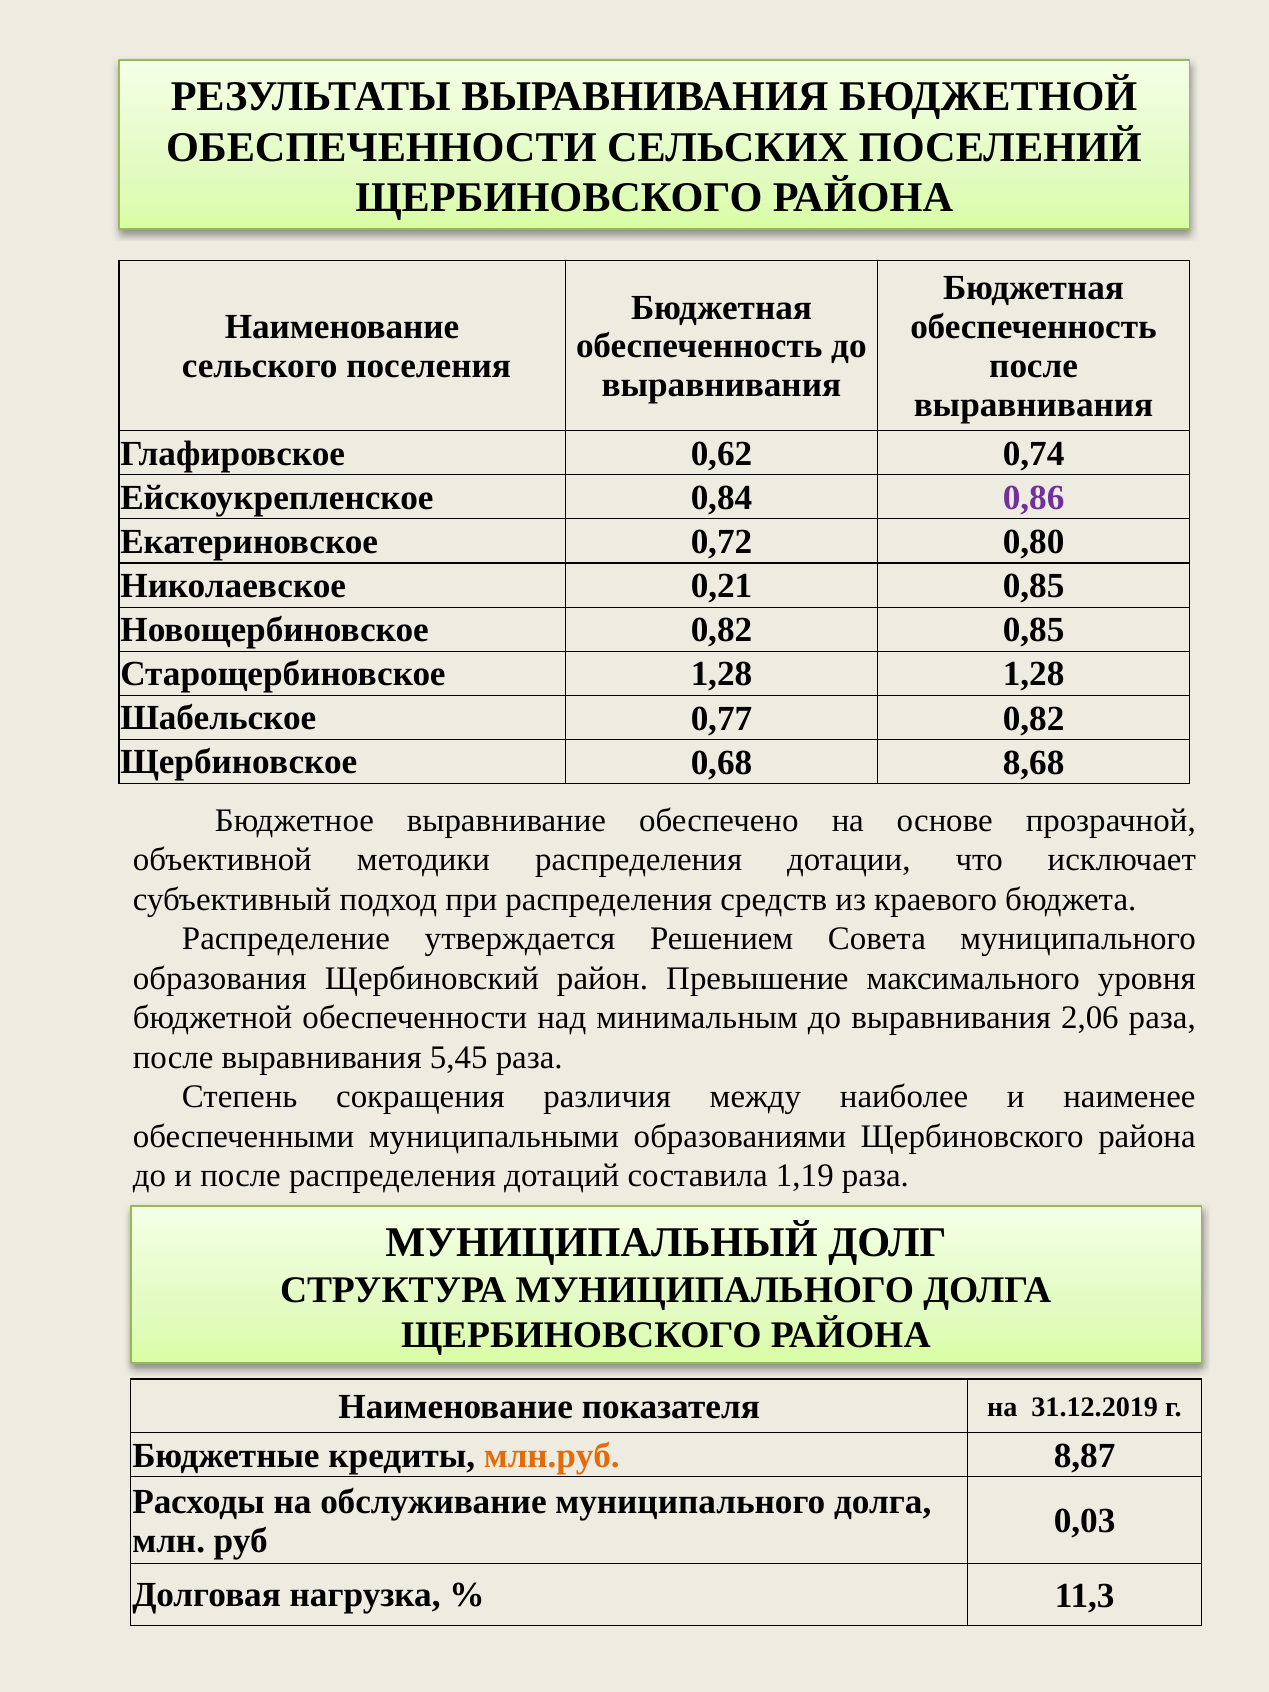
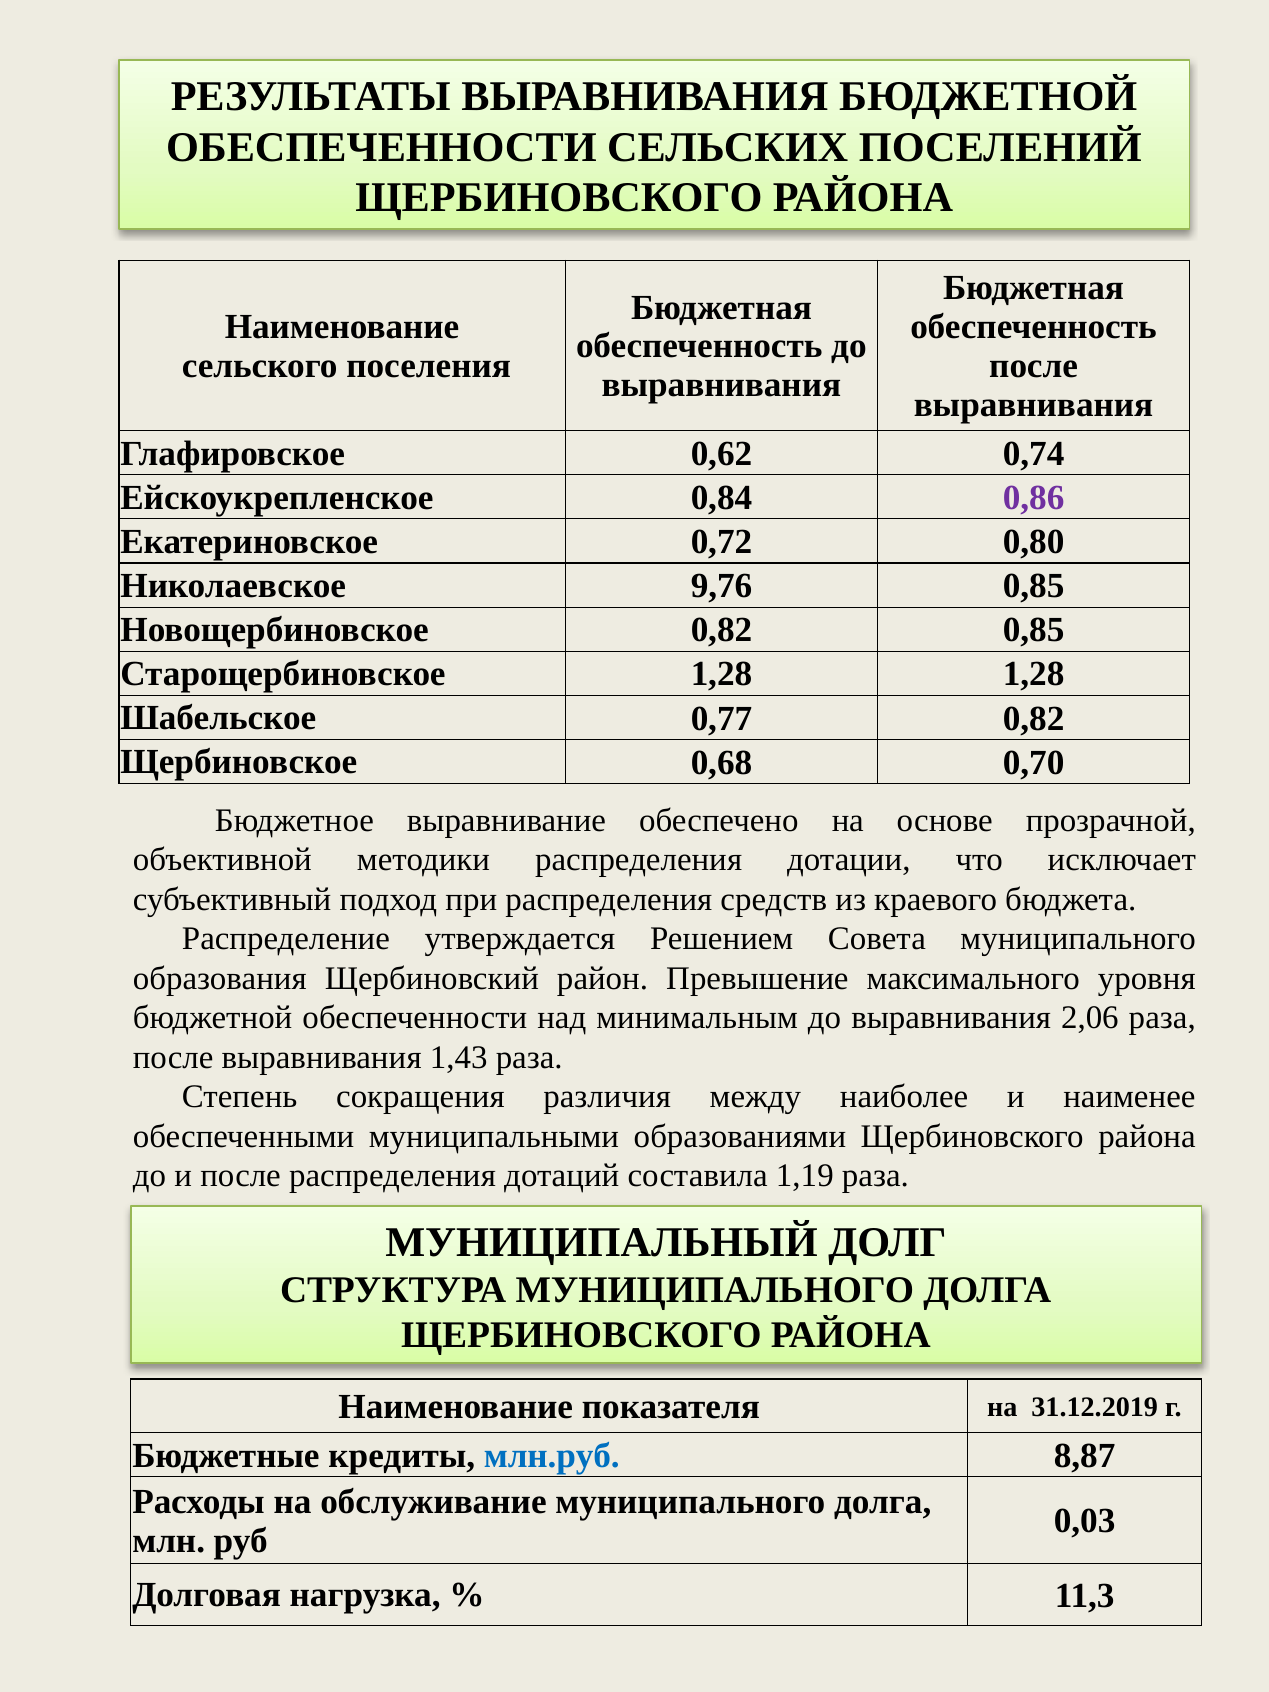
0,21: 0,21 -> 9,76
8,68: 8,68 -> 0,70
5,45: 5,45 -> 1,43
млн.руб colour: orange -> blue
